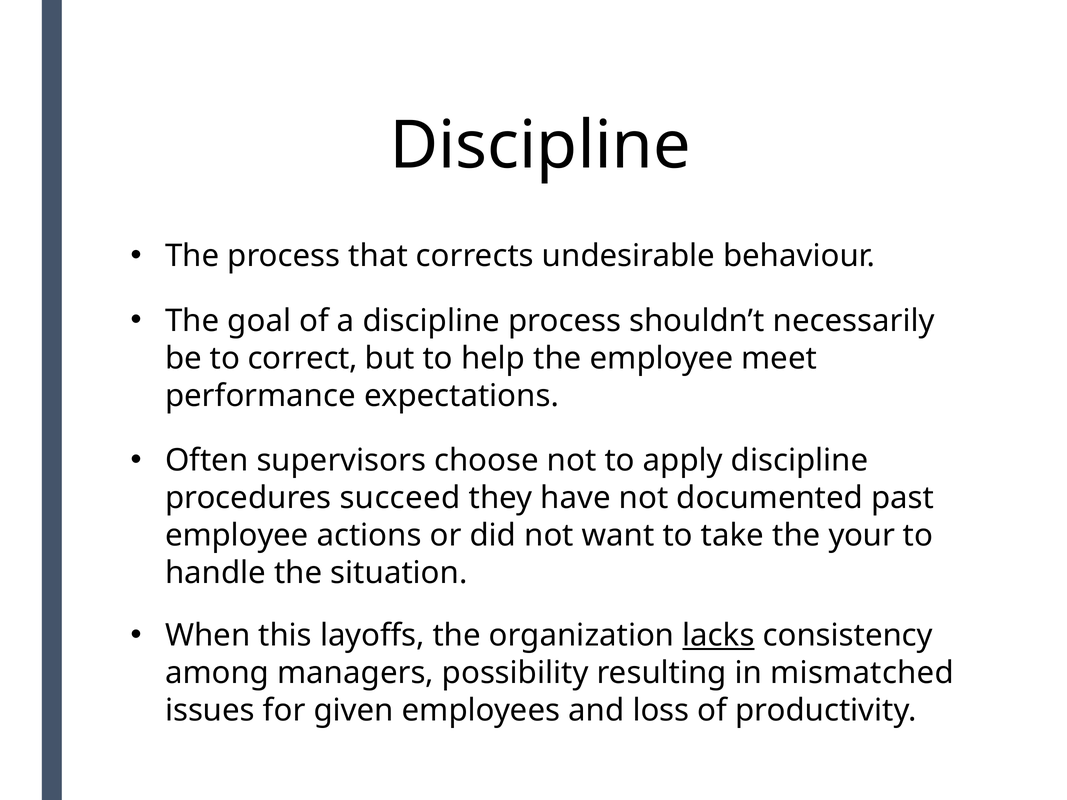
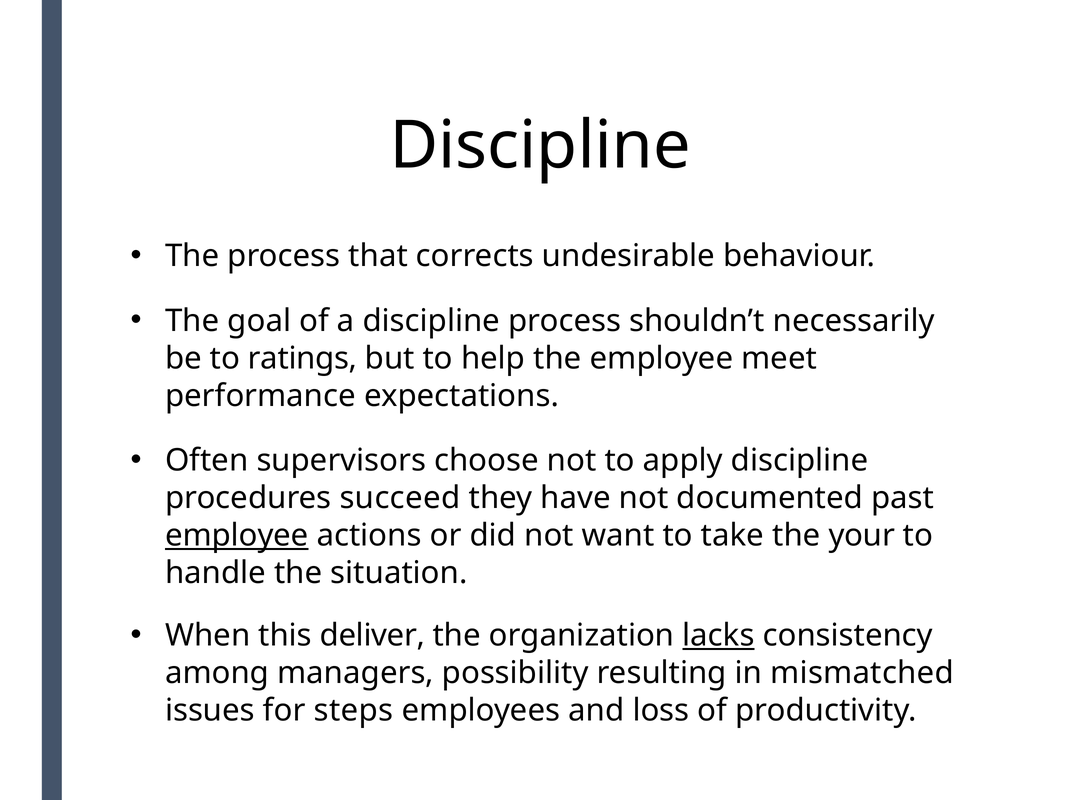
correct: correct -> ratings
employee at (237, 536) underline: none -> present
layoffs: layoffs -> deliver
given: given -> steps
